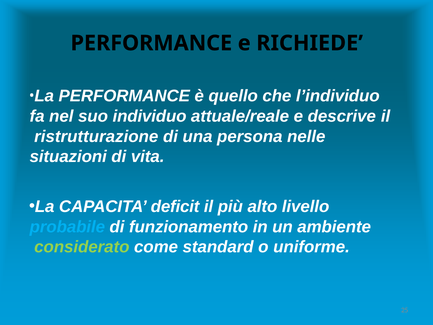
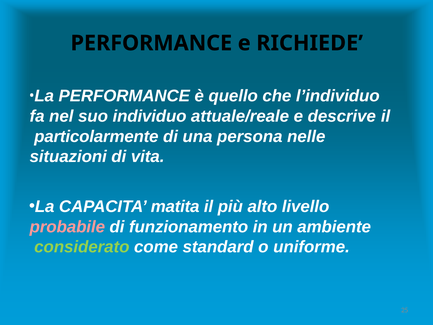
ristrutturazione: ristrutturazione -> particolarmente
deficit: deficit -> matita
probabile colour: light blue -> pink
